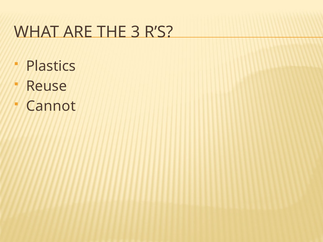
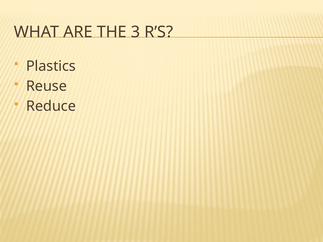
Cannot: Cannot -> Reduce
